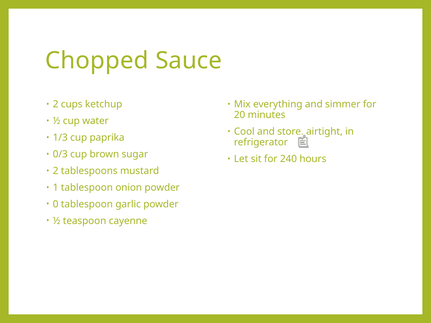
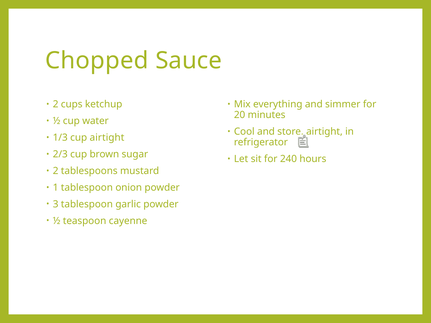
cup paprika: paprika -> airtight
0/3: 0/3 -> 2/3
0: 0 -> 3
